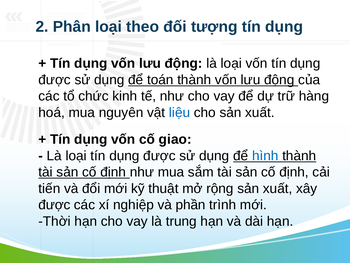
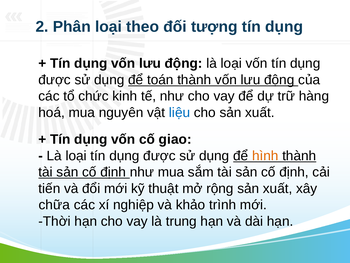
hình colour: blue -> orange
được at (54, 205): được -> chữa
phần: phần -> khảo
